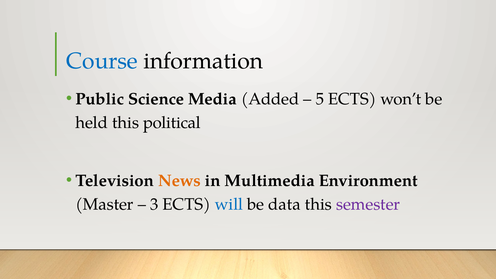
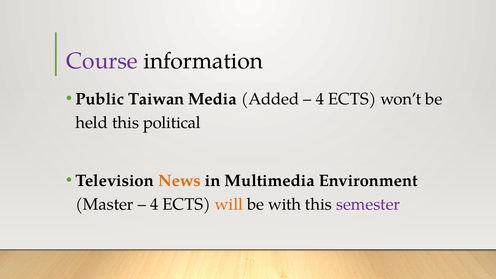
Course colour: blue -> purple
Science: Science -> Taiwan
5 at (320, 99): 5 -> 4
3 at (154, 205): 3 -> 4
will colour: blue -> orange
data: data -> with
